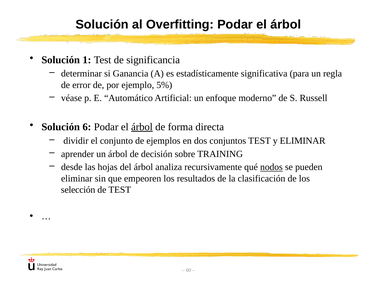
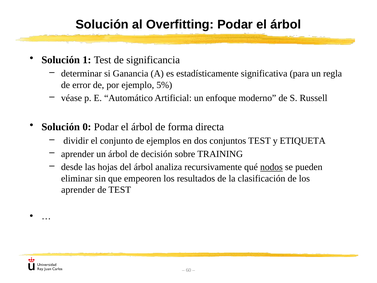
6: 6 -> 0
árbol at (142, 127) underline: present -> none
y ELIMINAR: ELIMINAR -> ETIQUETA
selección at (78, 190): selección -> aprender
